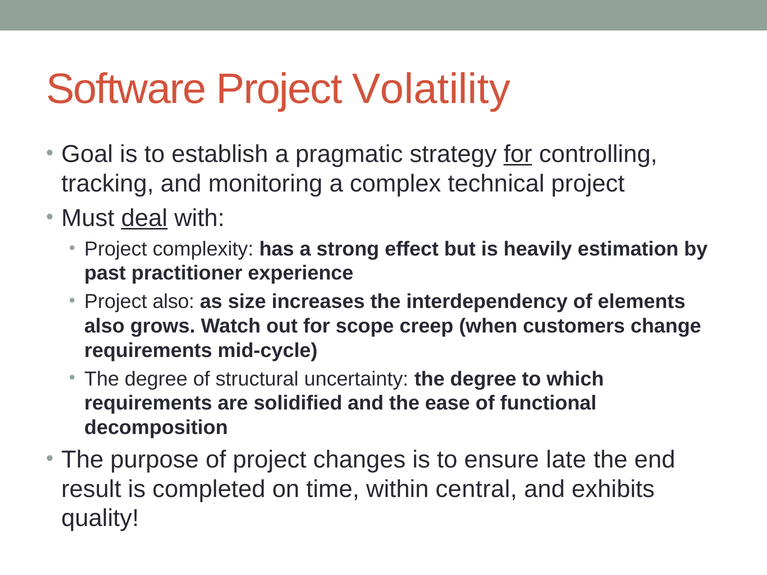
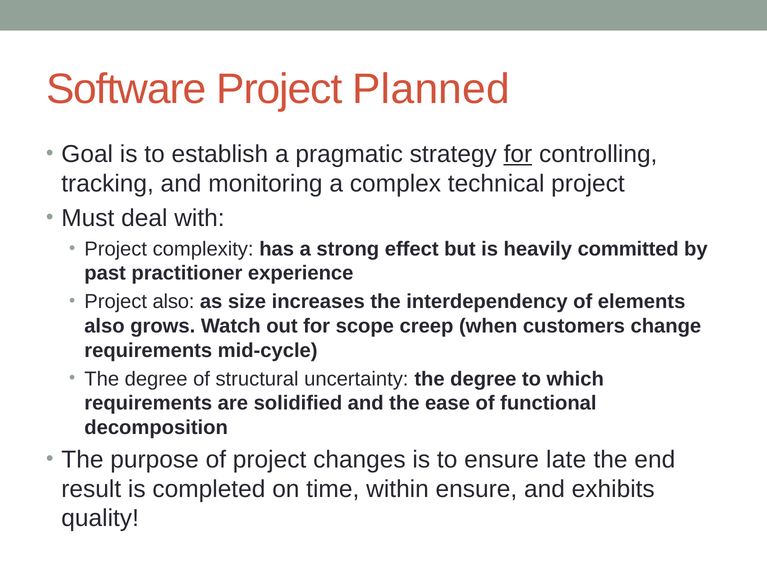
Volatility: Volatility -> Planned
deal underline: present -> none
estimation: estimation -> committed
within central: central -> ensure
